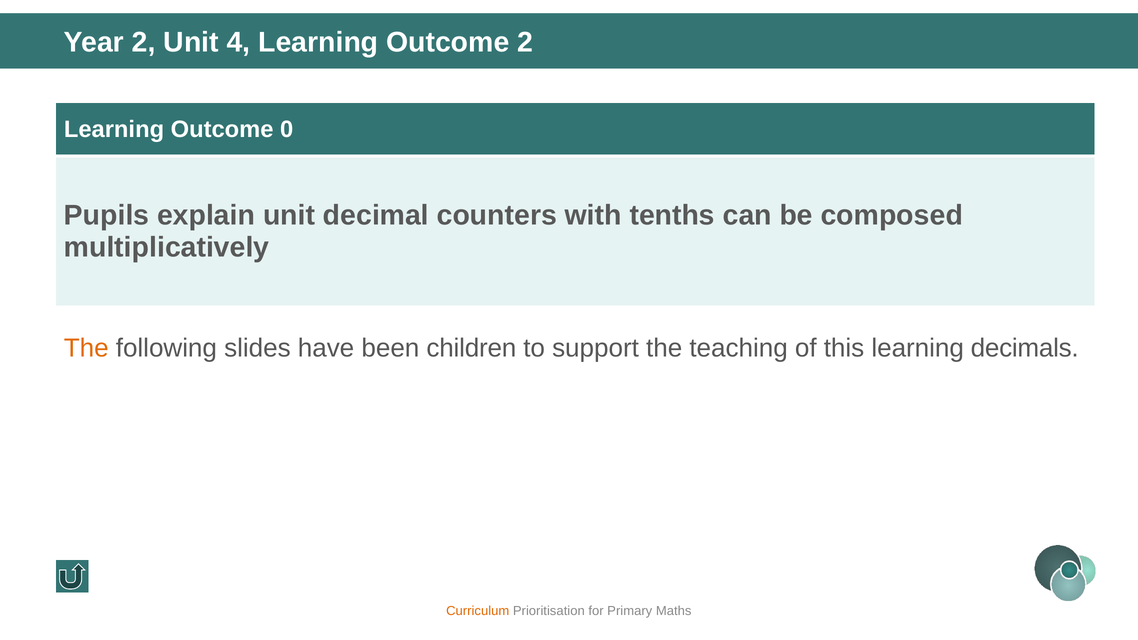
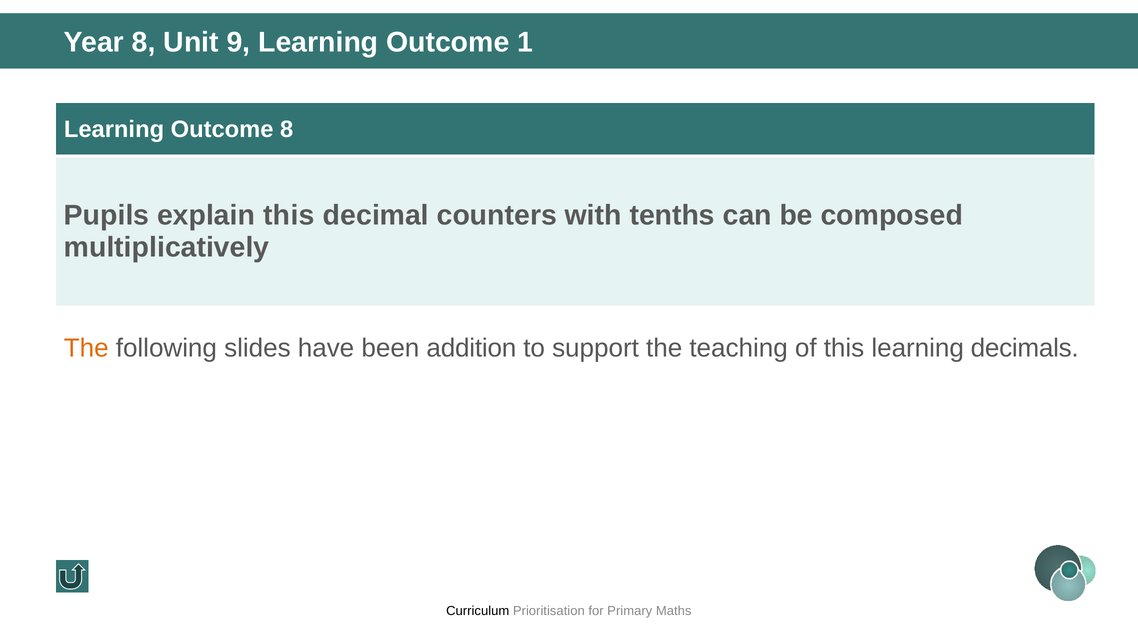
Year 2: 2 -> 8
4: 4 -> 9
Outcome 2: 2 -> 1
Outcome 0: 0 -> 8
explain unit: unit -> this
children: children -> addition
Curriculum colour: orange -> black
